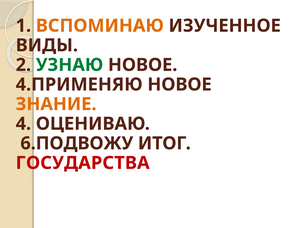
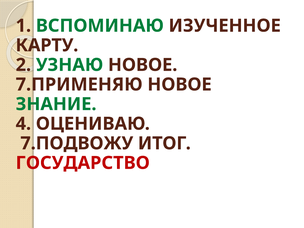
ВСПОМИНАЮ colour: orange -> green
ВИДЫ: ВИДЫ -> КАРТУ
4.ПРИМЕНЯЮ: 4.ПРИМЕНЯЮ -> 7.ПРИМЕНЯЮ
ЗНАНИЕ colour: orange -> green
6.ПОДВОЖУ: 6.ПОДВОЖУ -> 7.ПОДВОЖУ
ГОСУДАРСТВА: ГОСУДАРСТВА -> ГОСУДАРСТВО
